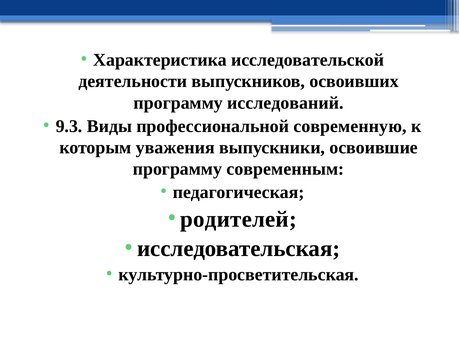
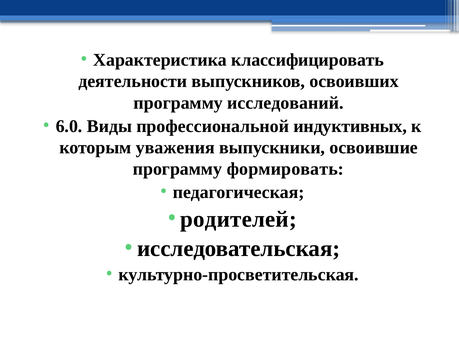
исследовательской: исследовательской -> классифицировать
9.3: 9.3 -> 6.0
современную: современную -> индуктивных
современным: современным -> формировать
